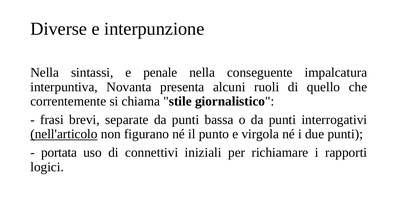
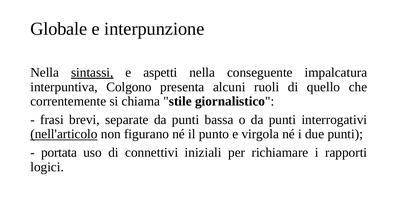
Diverse: Diverse -> Globale
sintassi underline: none -> present
penale: penale -> aspetti
Novanta: Novanta -> Colgono
